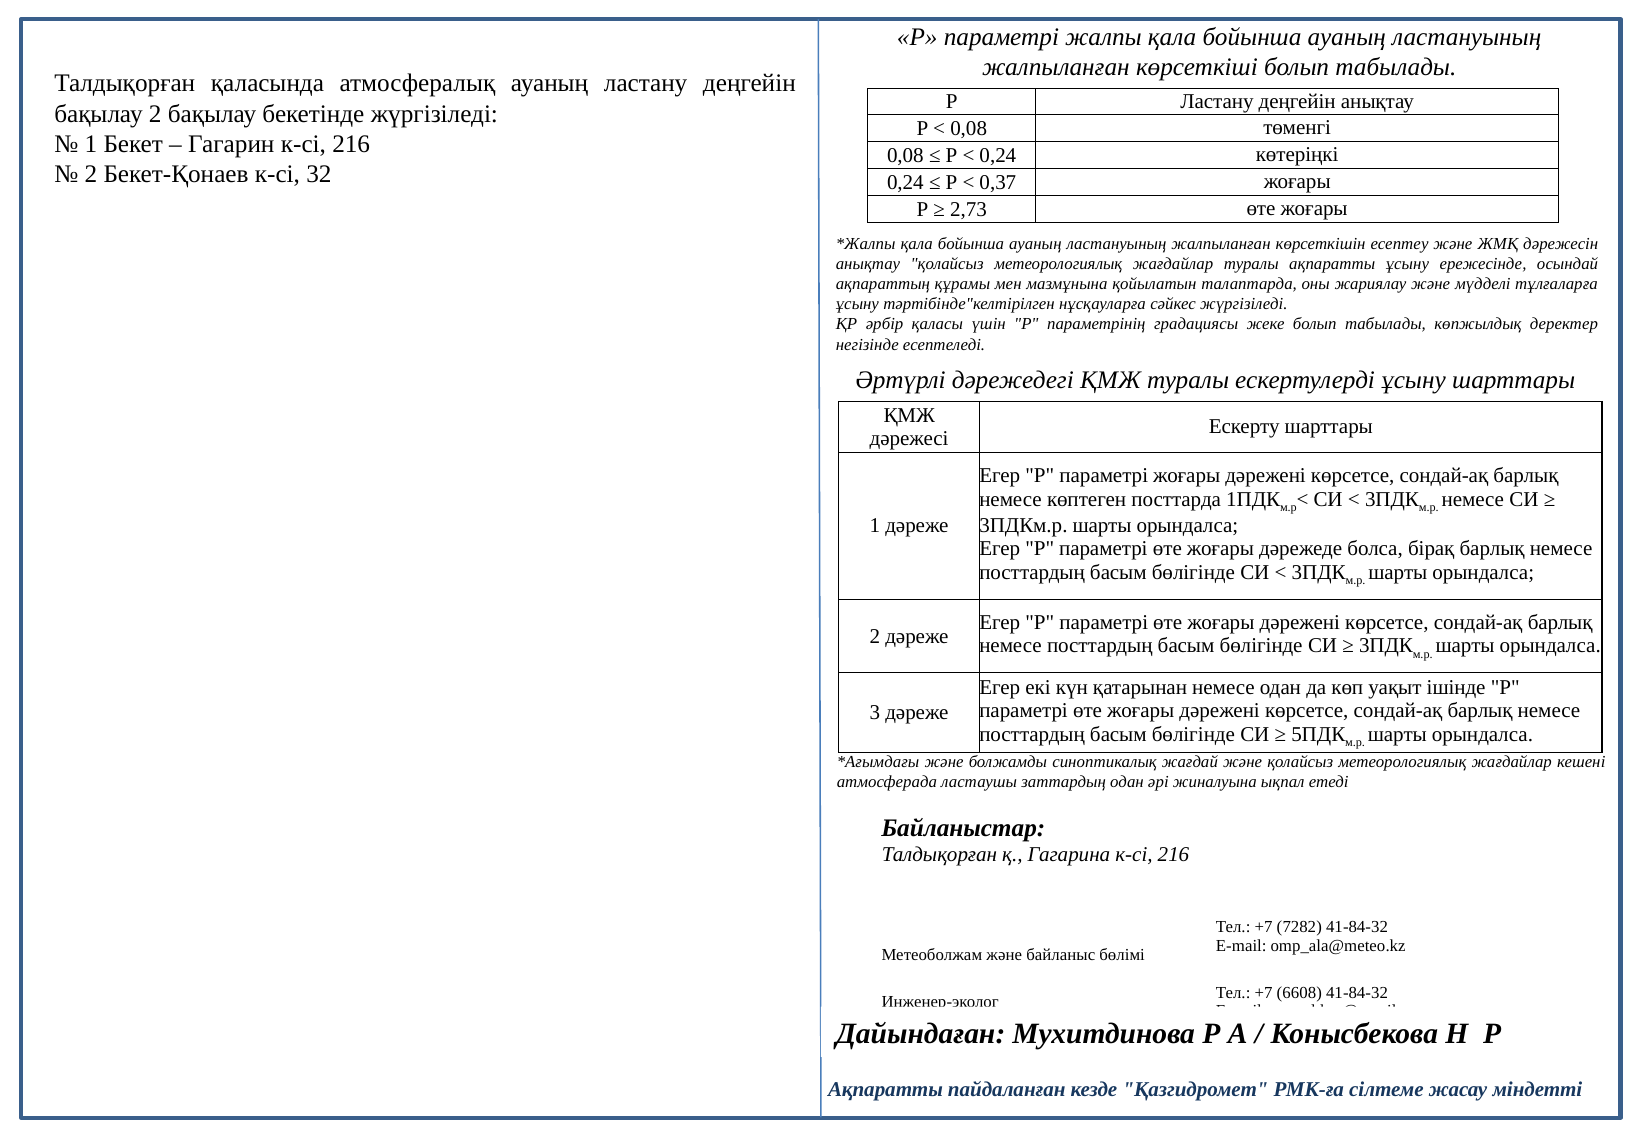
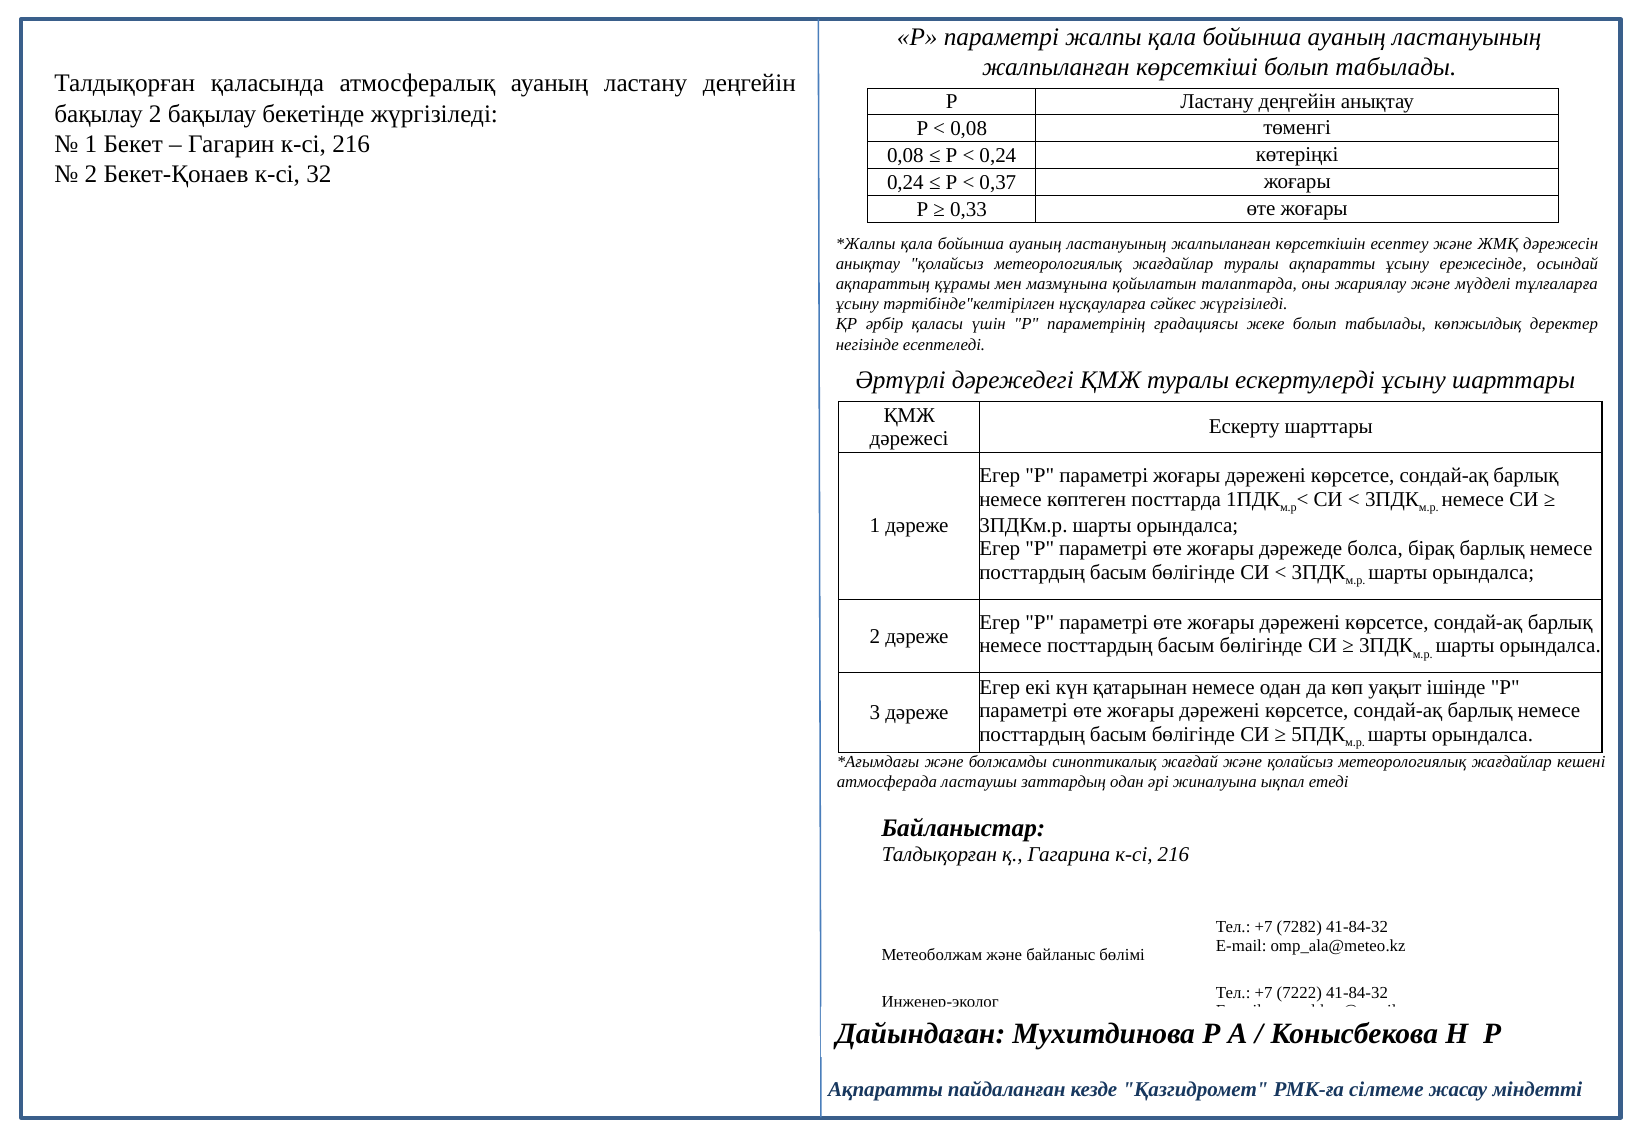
2,73: 2,73 -> 0,33
6608: 6608 -> 7222
